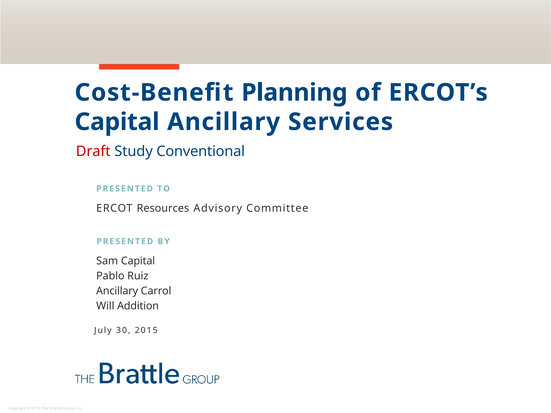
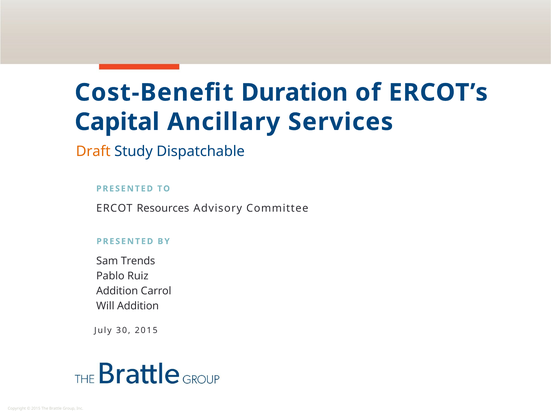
Planning: Planning -> Duration
Draft colour: red -> orange
Conventional: Conventional -> Dispatchable
Sam Capital: Capital -> Trends
Ancillary at (117, 291): Ancillary -> Addition
